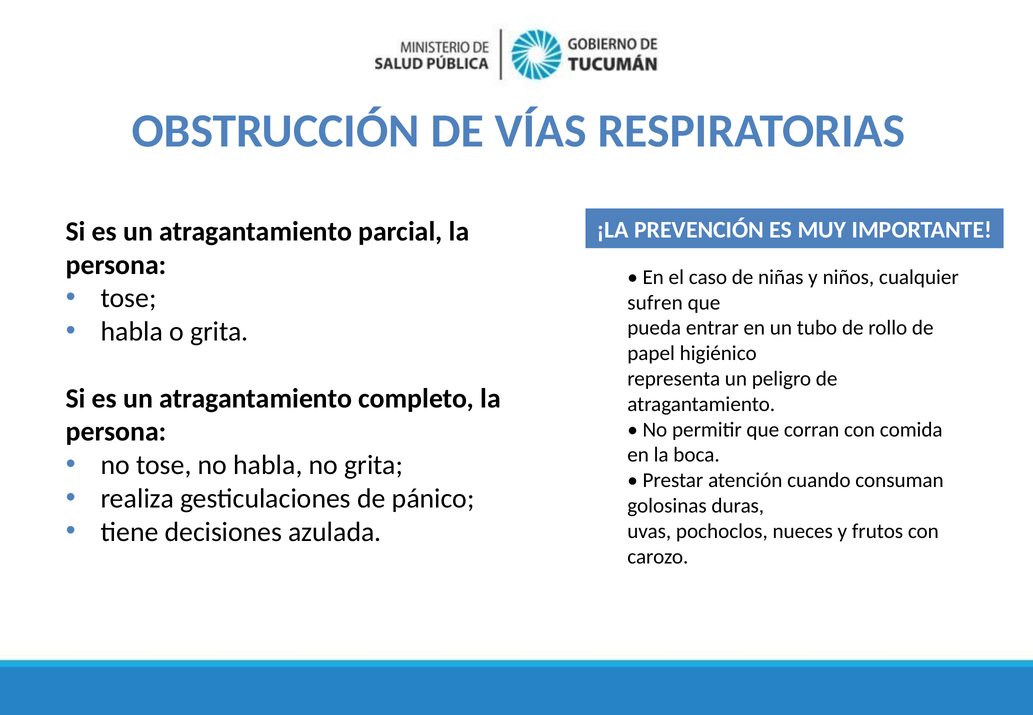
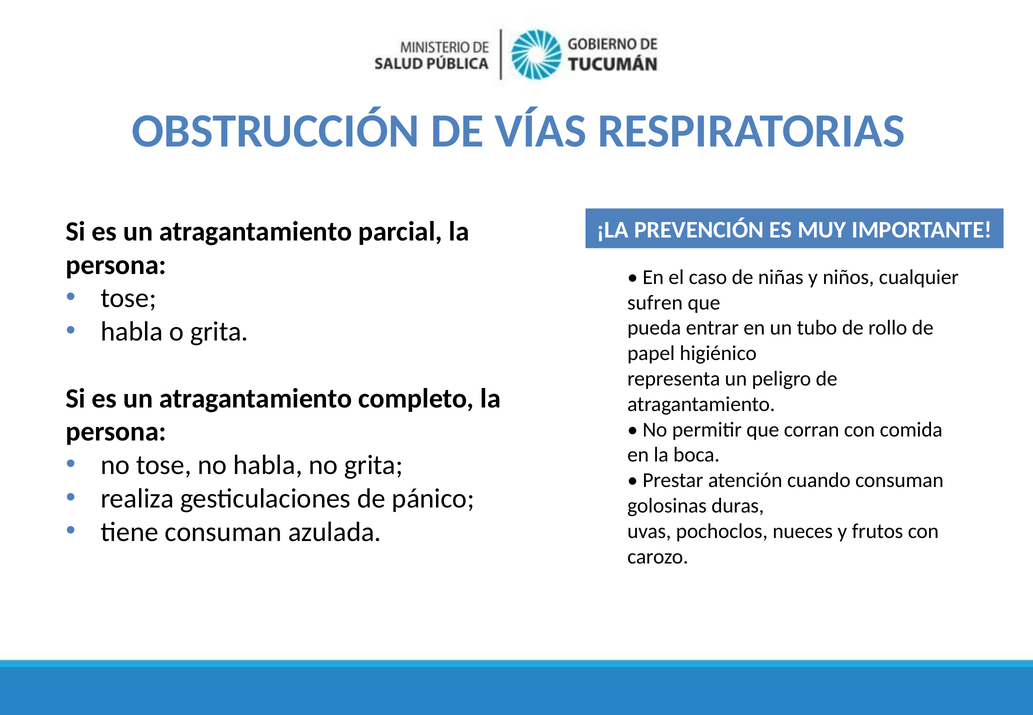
tiene decisiones: decisiones -> consuman
